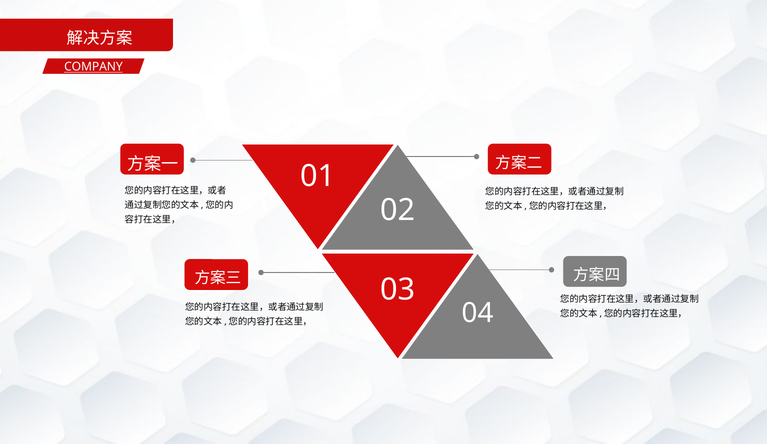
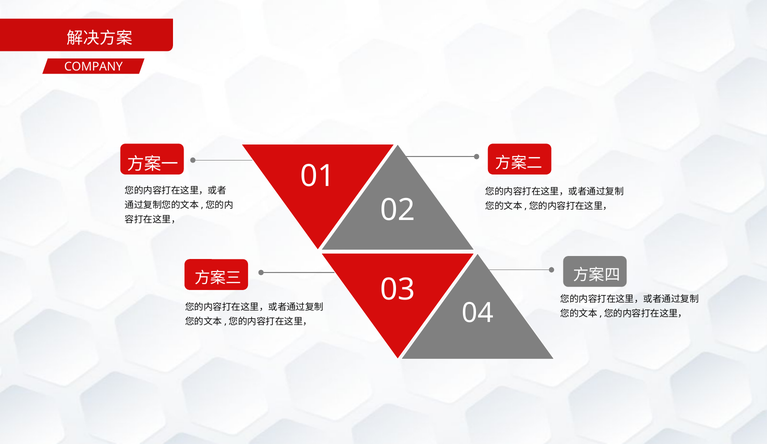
COMPANY underline: present -> none
